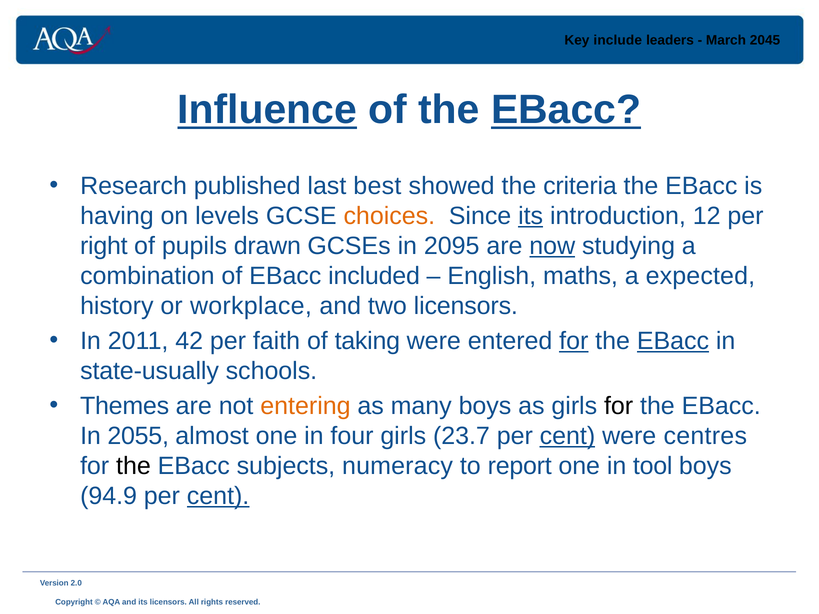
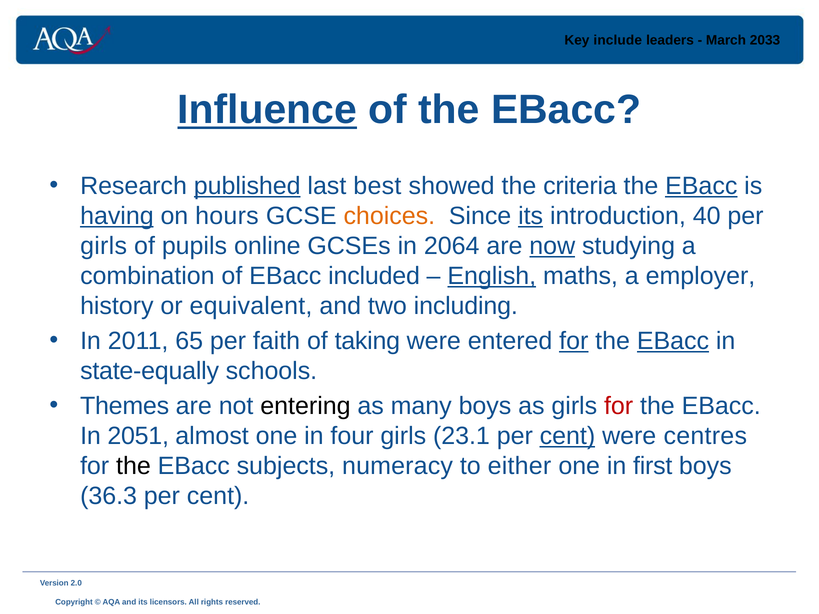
2045: 2045 -> 2033
EBacc at (566, 110) underline: present -> none
published underline: none -> present
EBacc at (701, 186) underline: none -> present
having underline: none -> present
levels: levels -> hours
12: 12 -> 40
right at (104, 246): right -> girls
drawn: drawn -> online
2095: 2095 -> 2064
English underline: none -> present
expected: expected -> employer
workplace: workplace -> equivalent
two licensors: licensors -> including
42: 42 -> 65
state-usually: state-usually -> state-equally
entering colour: orange -> black
for at (619, 406) colour: black -> red
2055: 2055 -> 2051
23.7: 23.7 -> 23.1
report: report -> either
tool: tool -> first
94.9: 94.9 -> 36.3
cent at (218, 496) underline: present -> none
